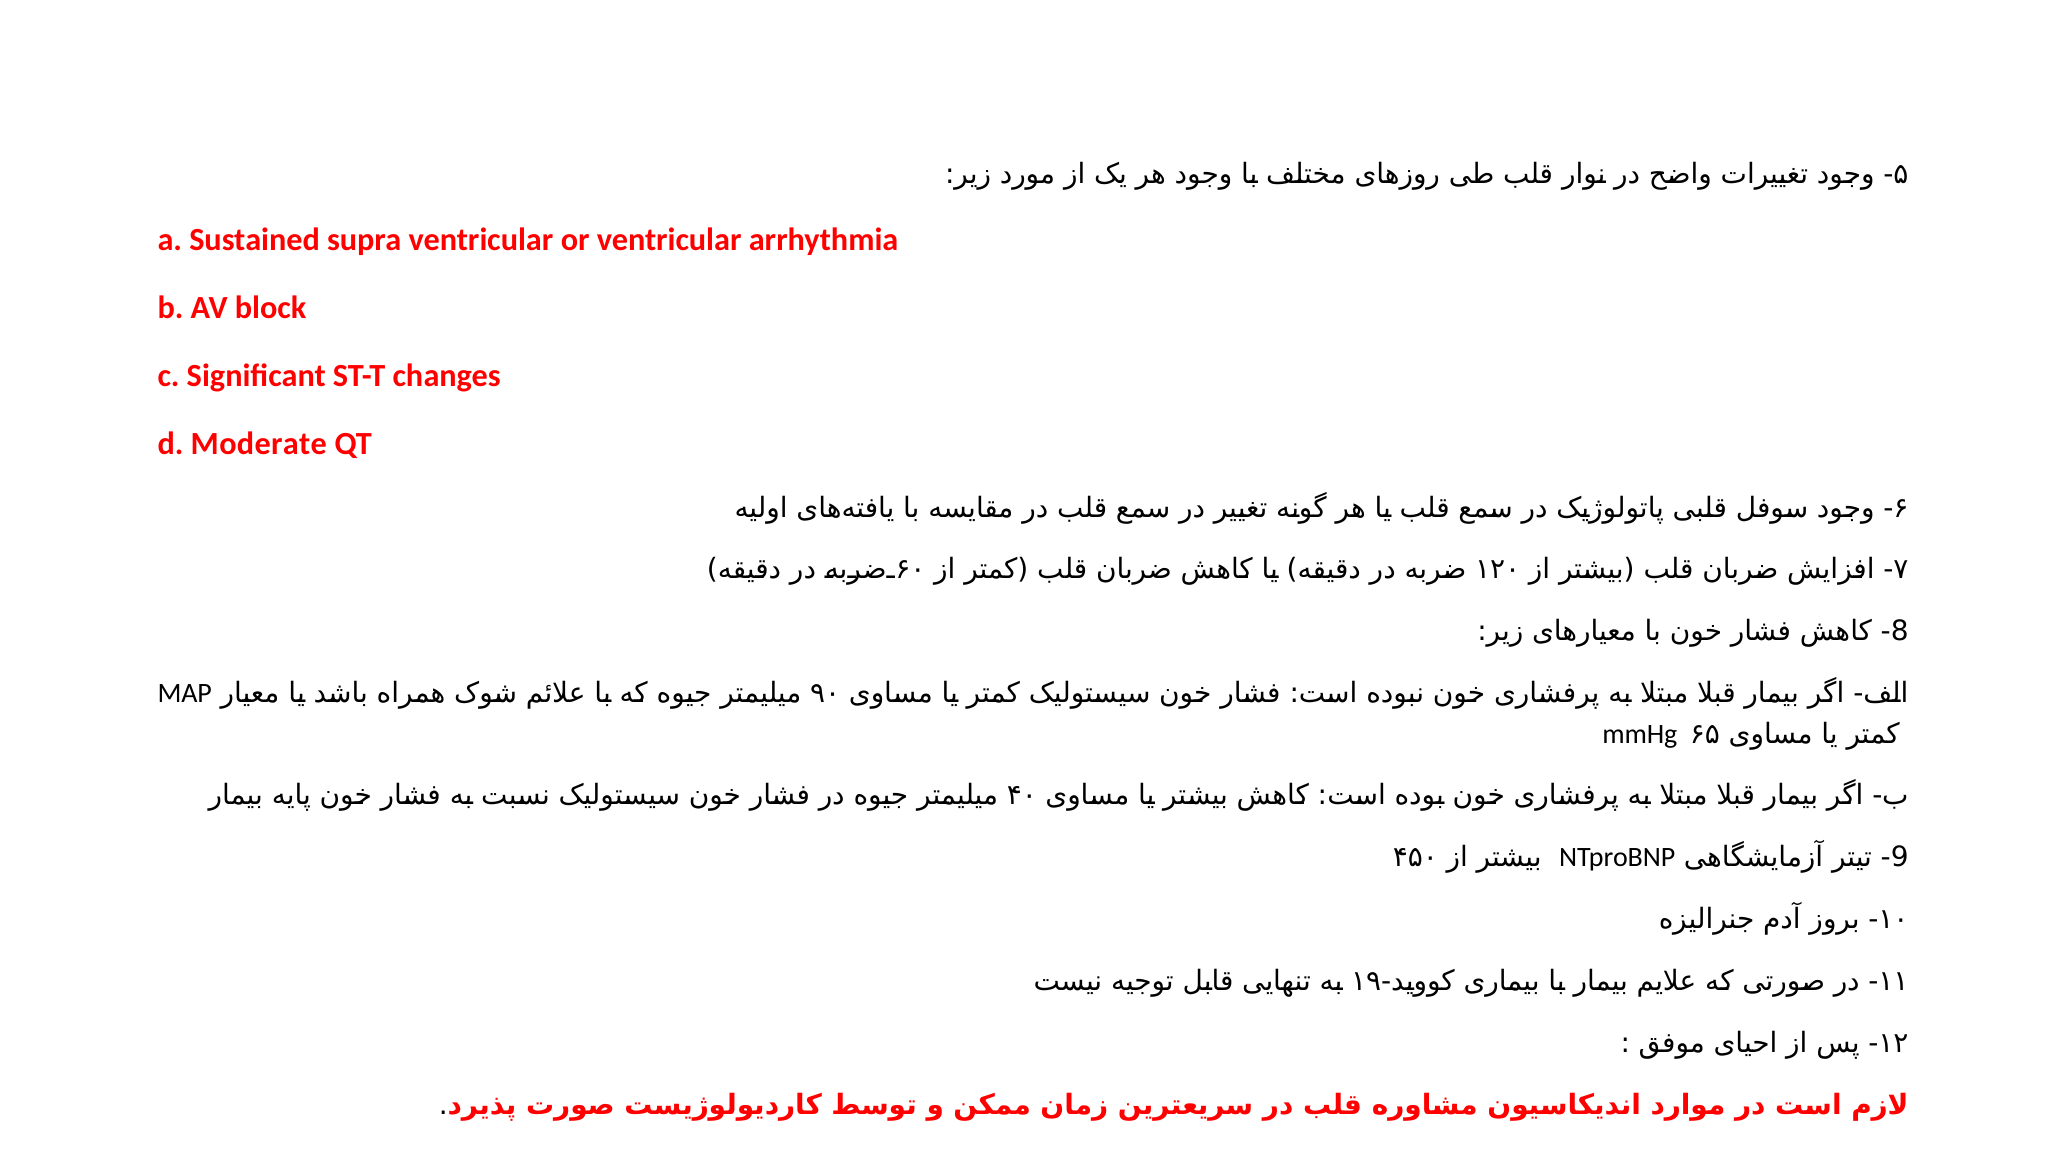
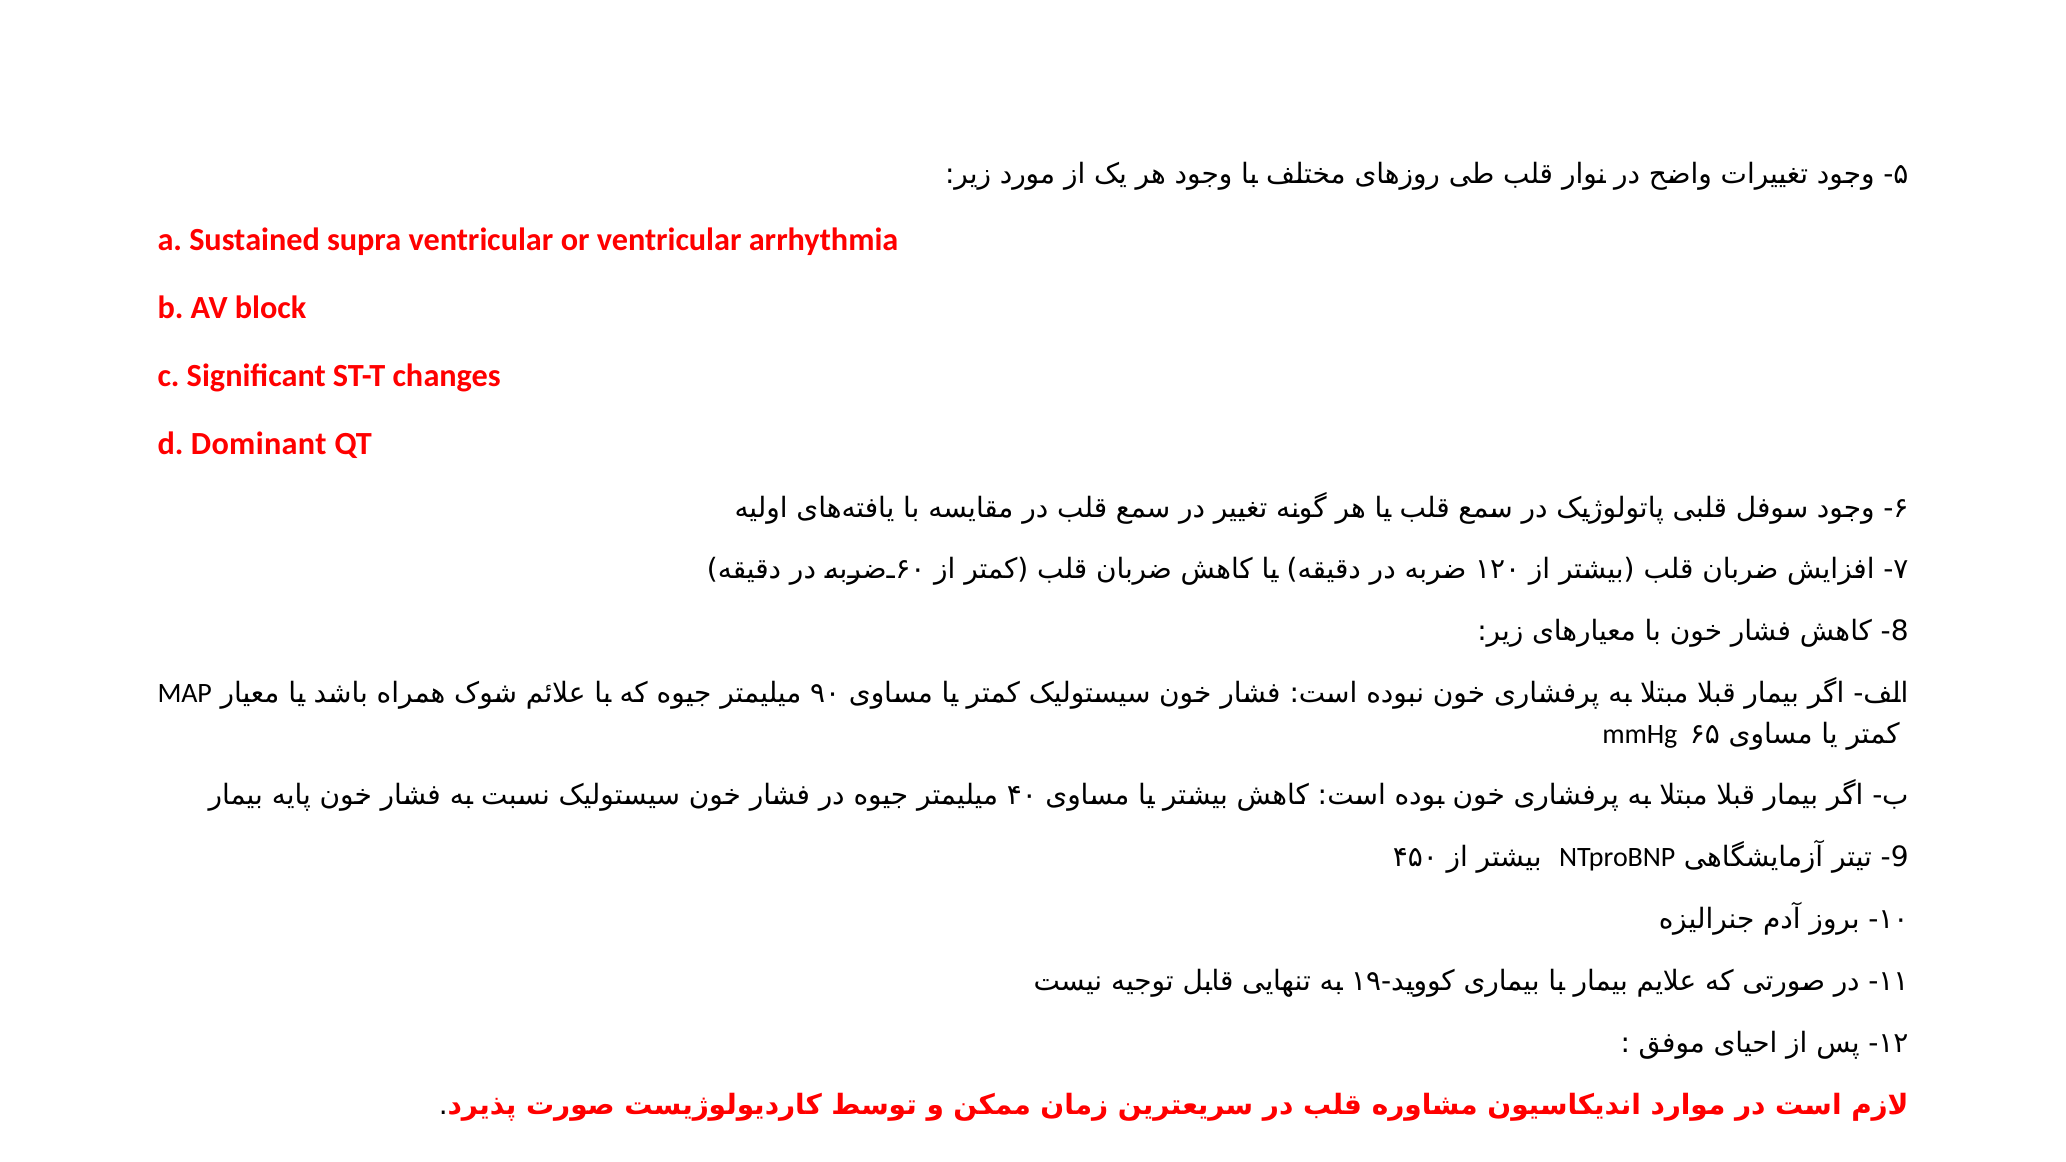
Moderate: Moderate -> Dominant
